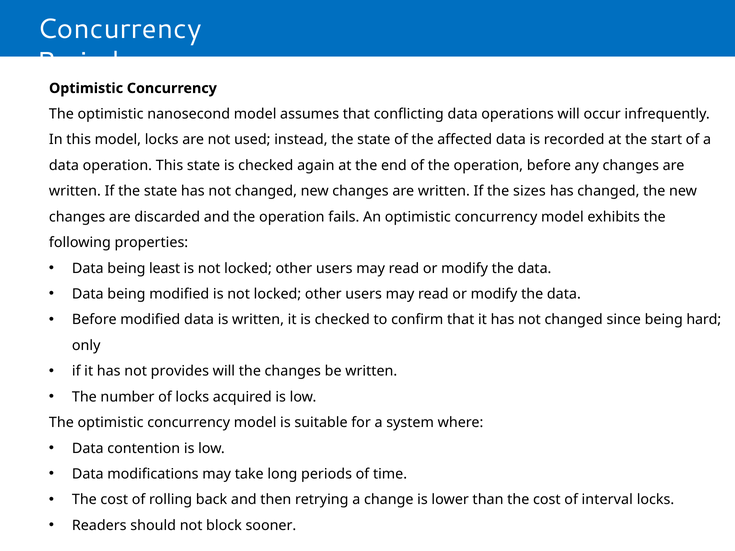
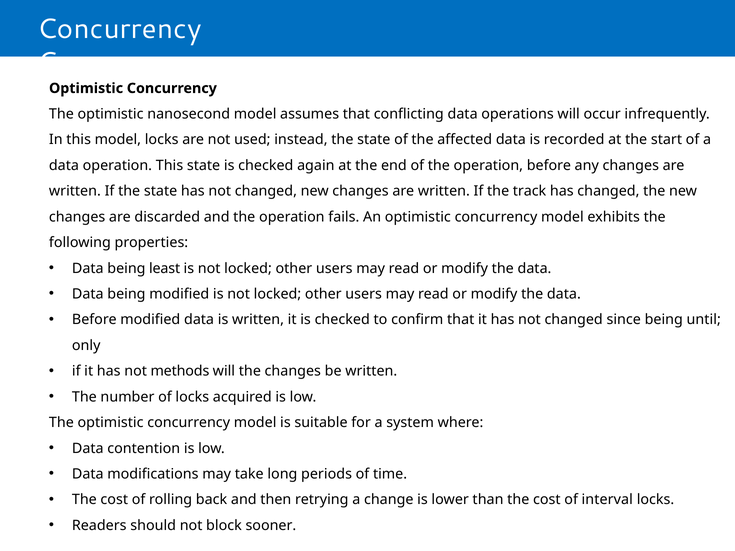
Periods at (85, 63): Periods -> Causes
sizes: sizes -> track
hard: hard -> until
provides: provides -> methods
